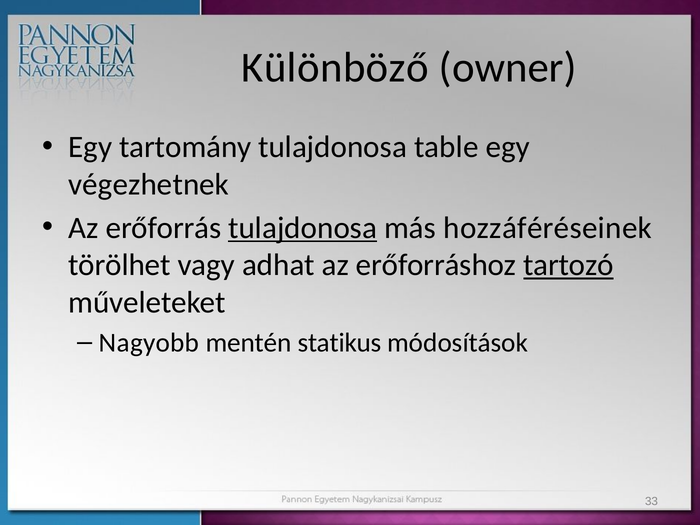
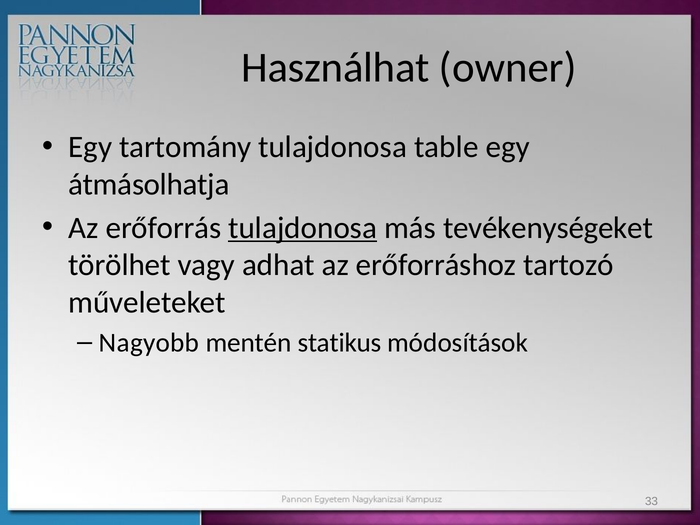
Különböző: Különböző -> Használhat
végezhetnek: végezhetnek -> átmásolhatja
hozzáféréseinek: hozzáféréseinek -> tevékenységeket
tartozó underline: present -> none
